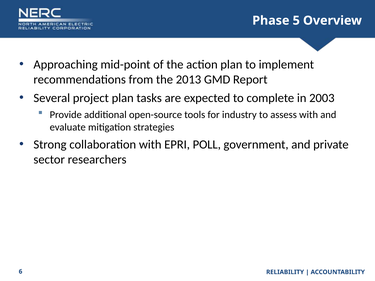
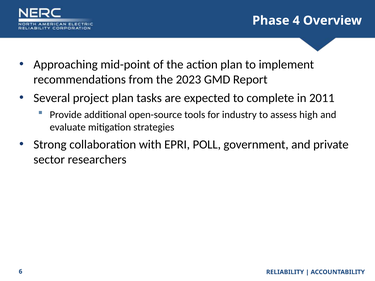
5: 5 -> 4
2013: 2013 -> 2023
2003: 2003 -> 2011
assess with: with -> high
